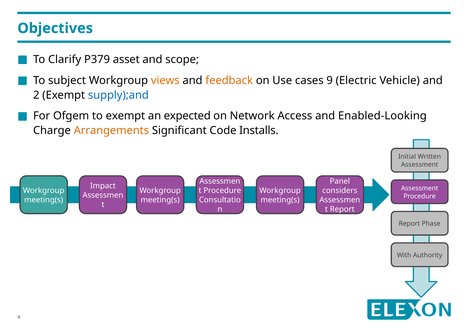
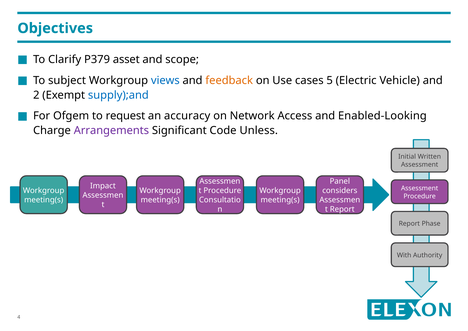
views colour: orange -> blue
9: 9 -> 5
to exempt: exempt -> request
expected: expected -> accuracy
Arrangements colour: orange -> purple
Installs: Installs -> Unless
